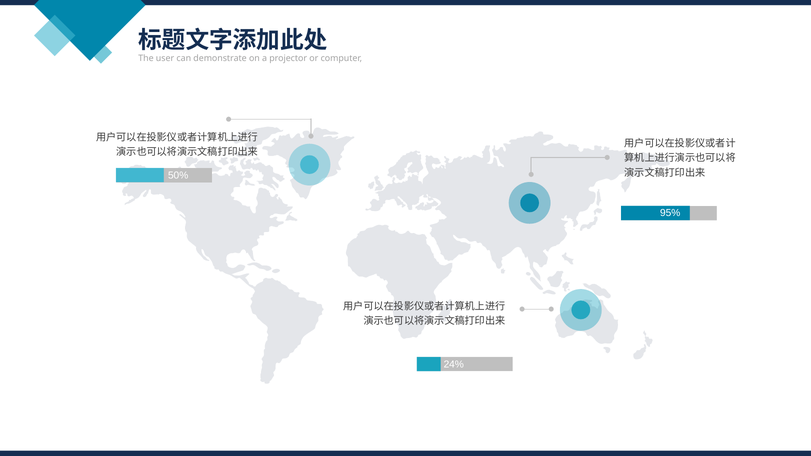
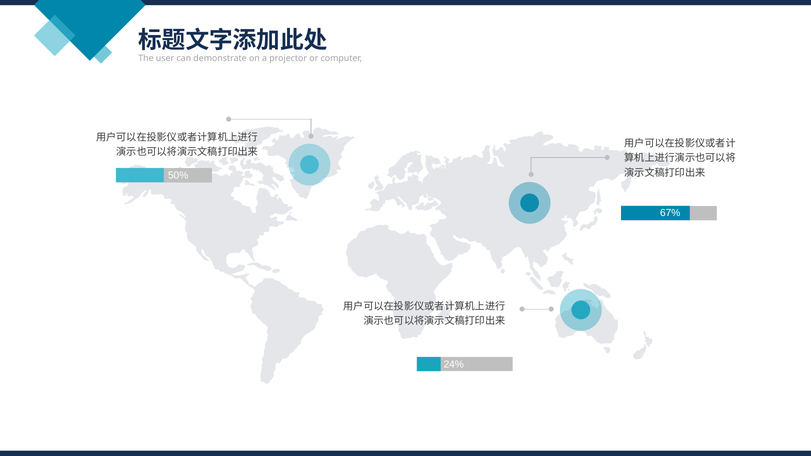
95%: 95% -> 67%
